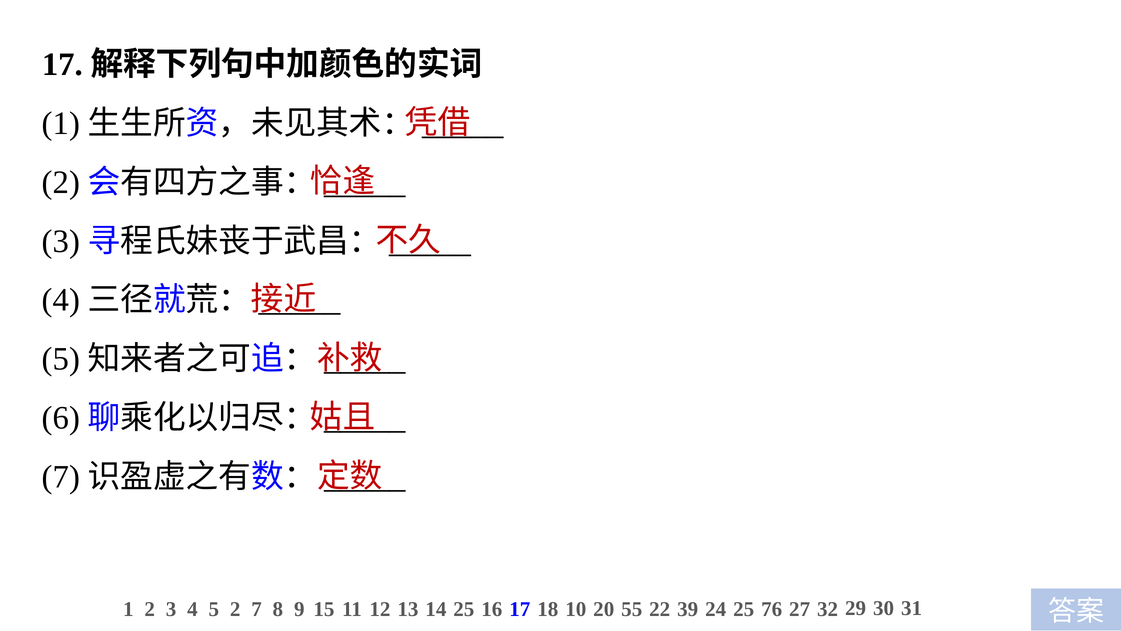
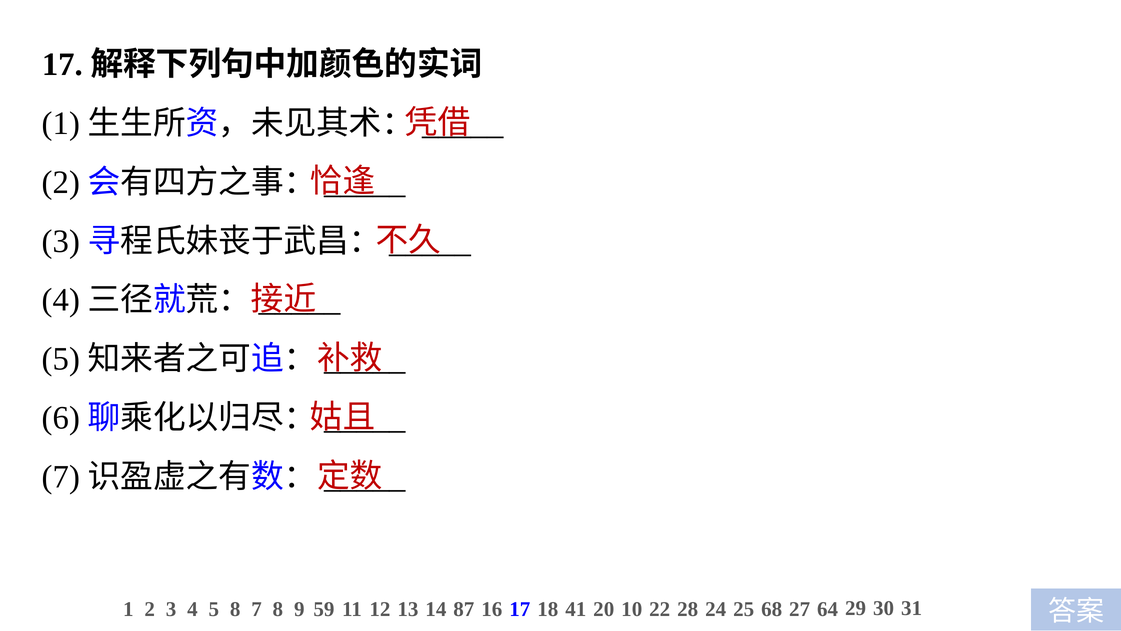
5 2: 2 -> 8
15: 15 -> 59
14 25: 25 -> 87
10: 10 -> 41
55: 55 -> 10
39: 39 -> 28
76: 76 -> 68
32: 32 -> 64
